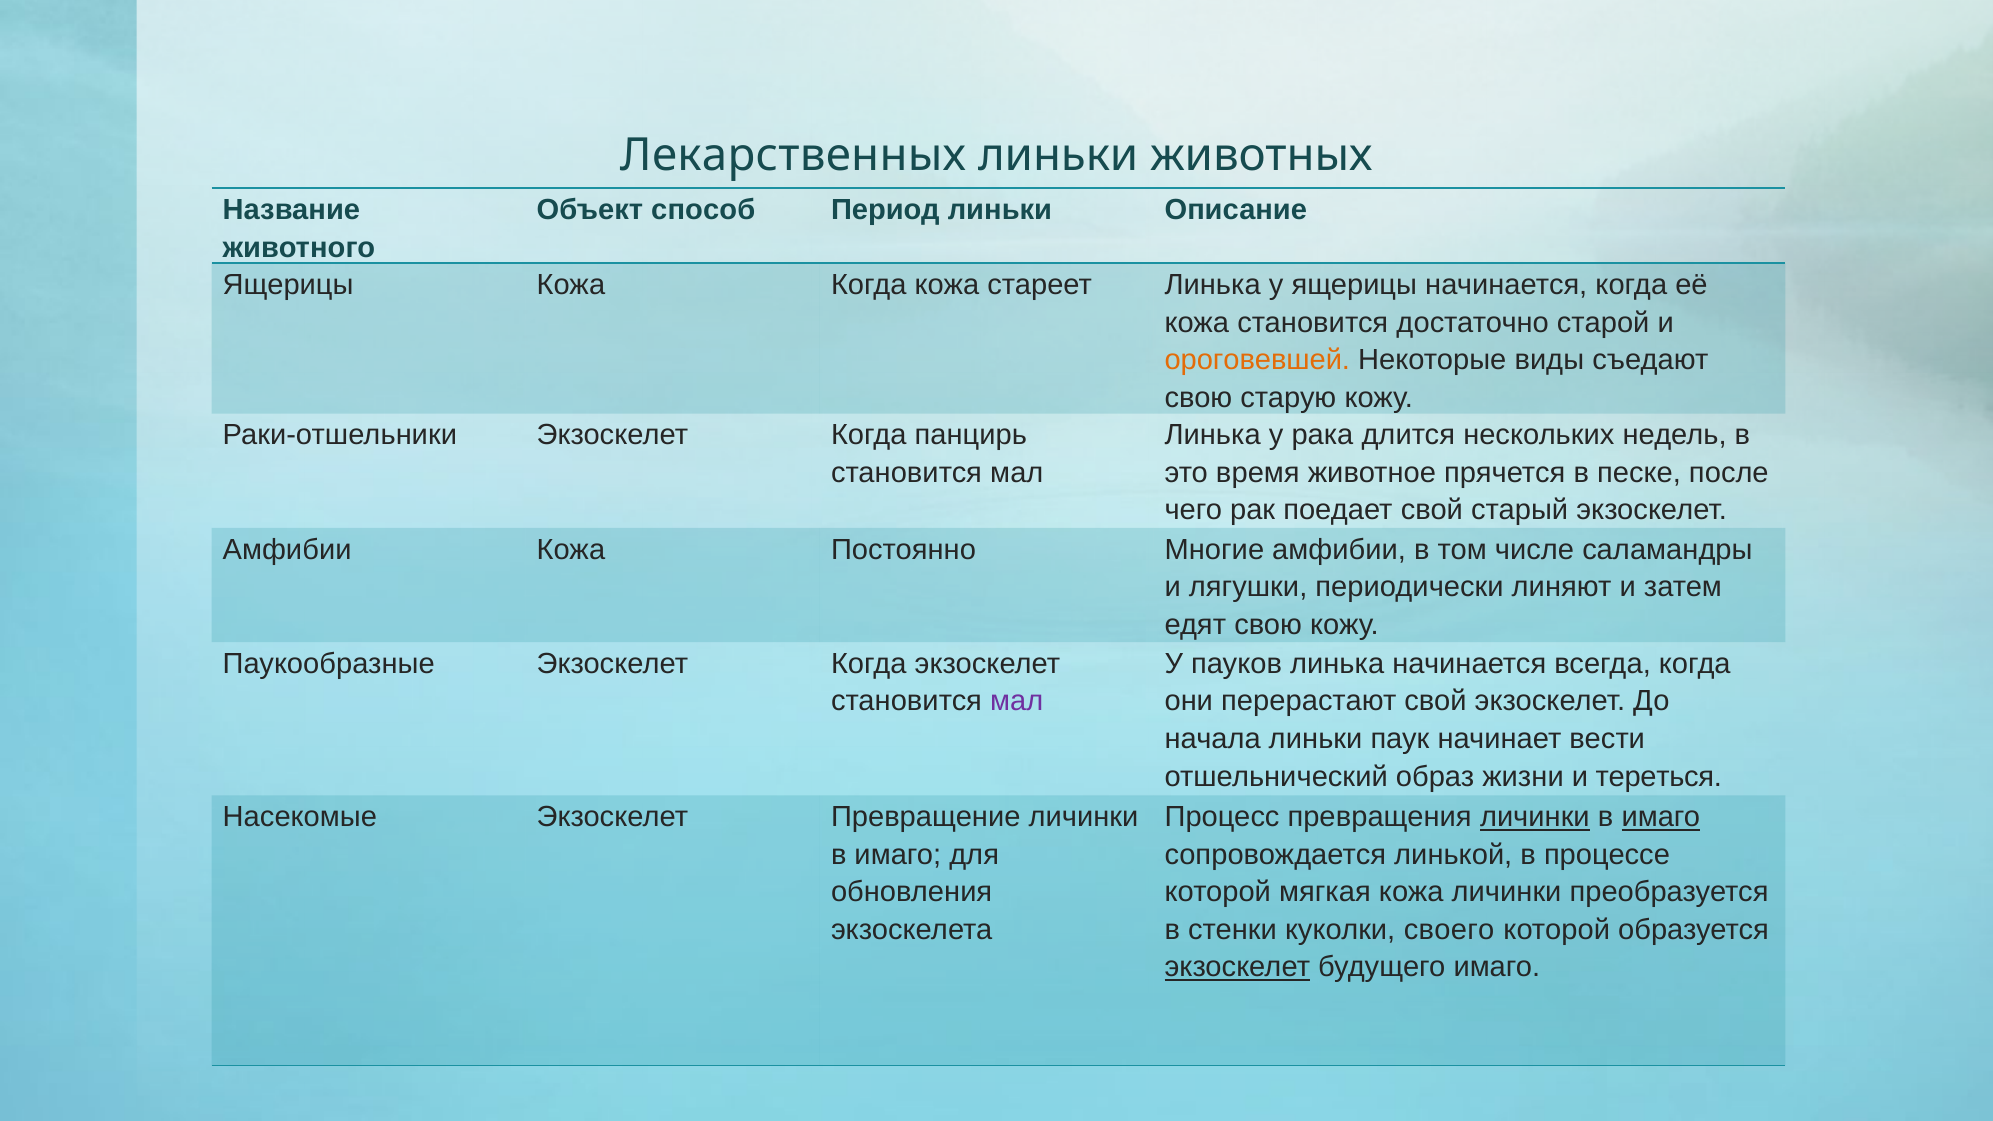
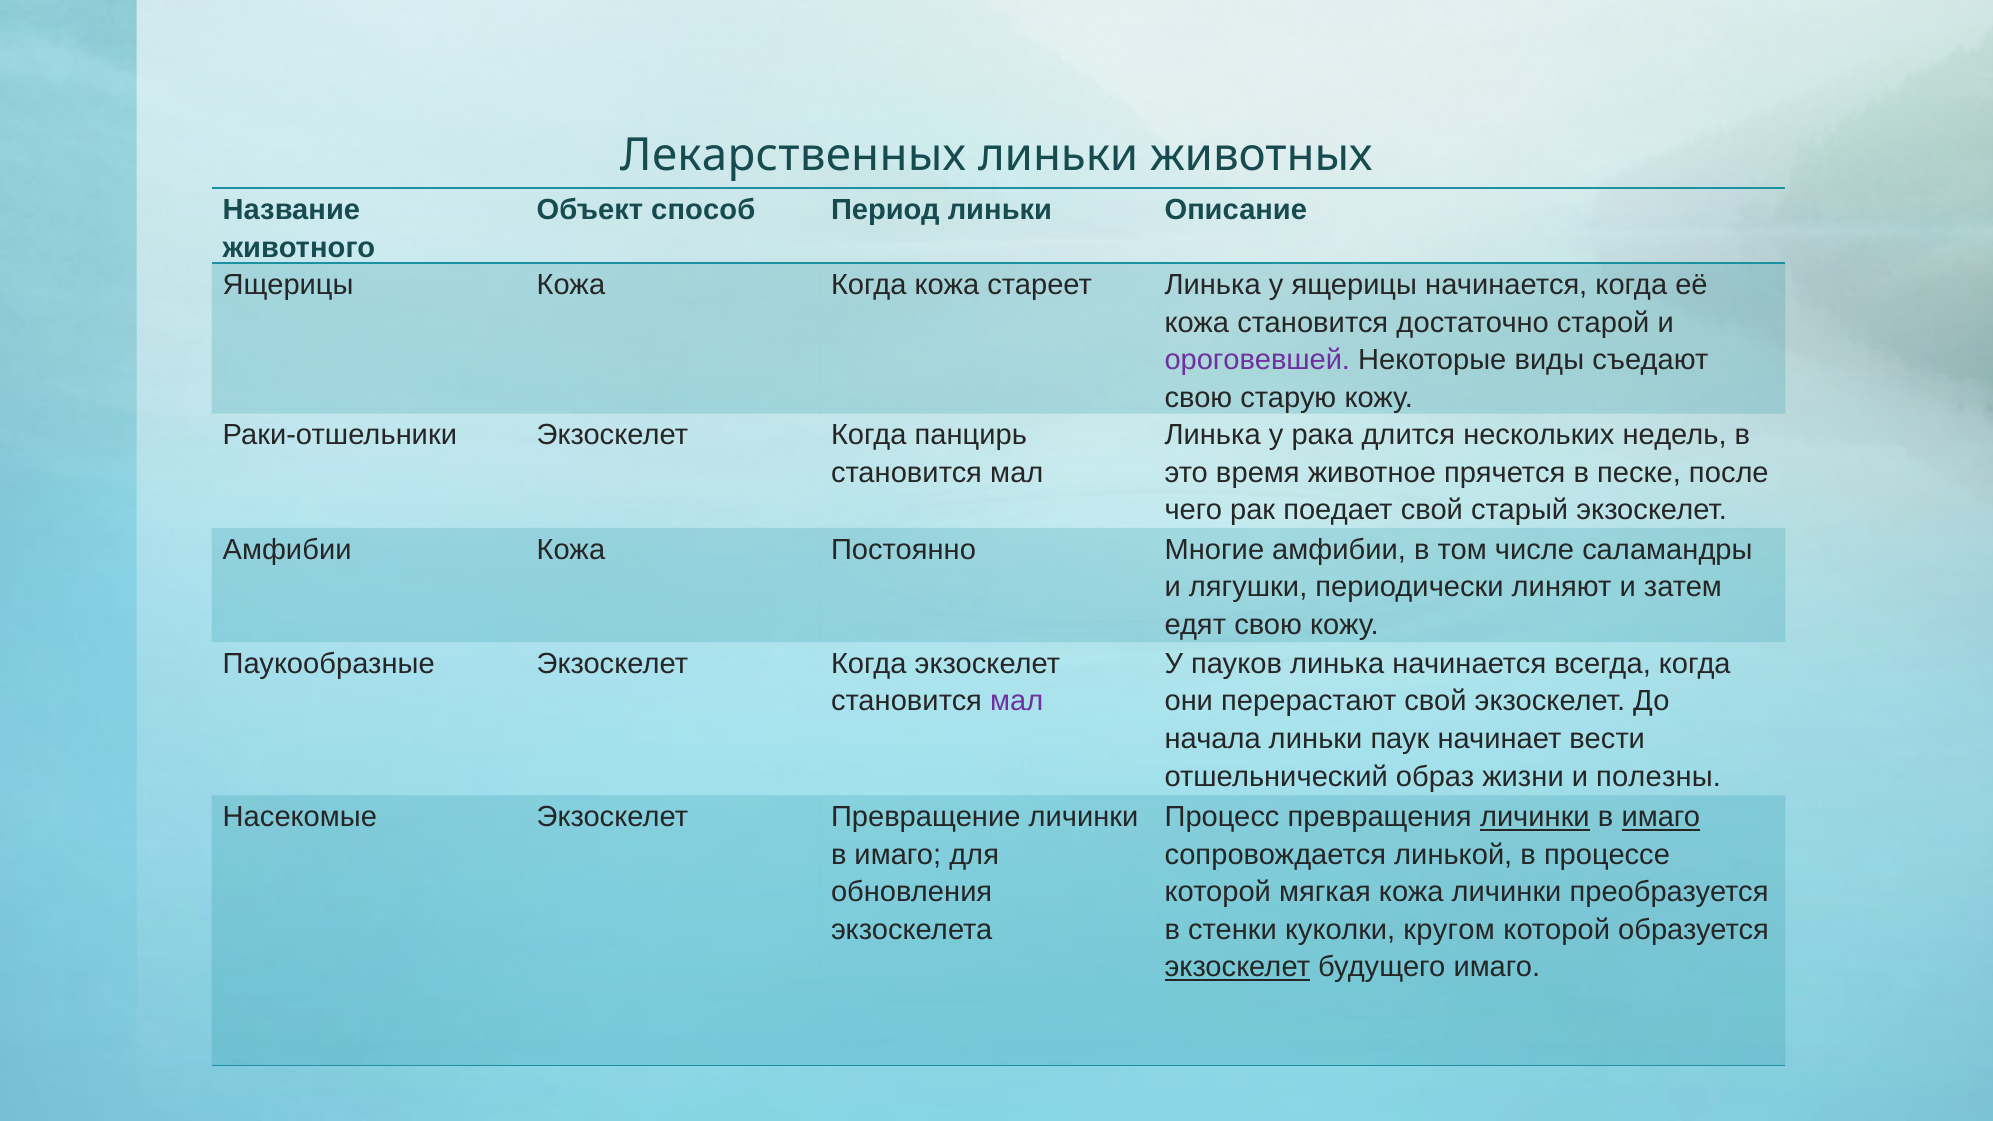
ороговевшей colour: orange -> purple
тереться: тереться -> полезны
своего: своего -> кругом
